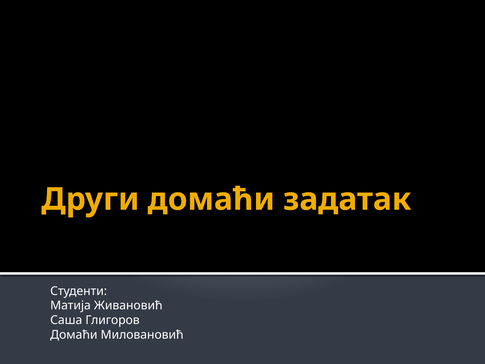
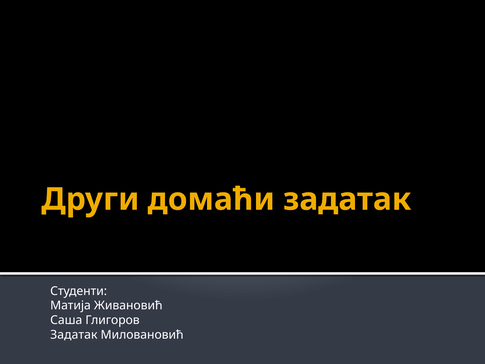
Домаћи at (74, 335): Домаћи -> Задатак
